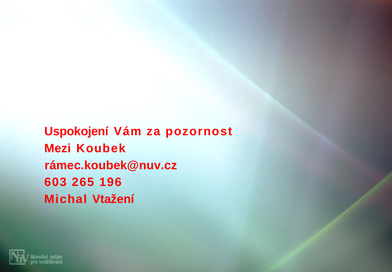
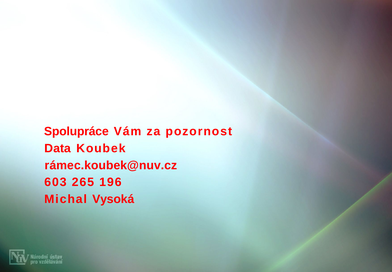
Uspokojení: Uspokojení -> Spolupráce
Mezi: Mezi -> Data
Vtažení: Vtažení -> Vysoká
